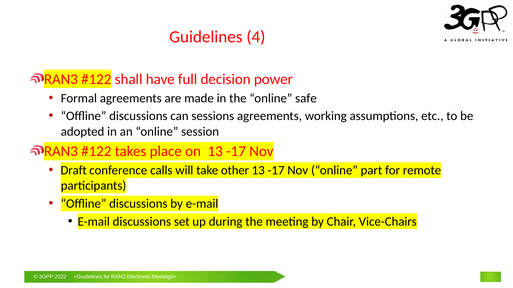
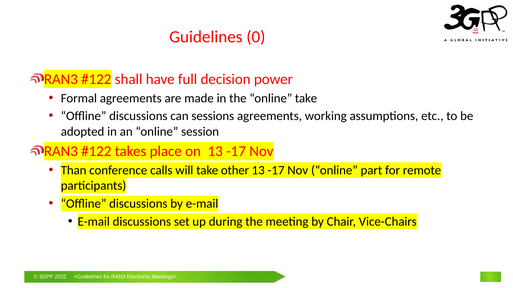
4: 4 -> 0
online safe: safe -> take
Draft: Draft -> Than
